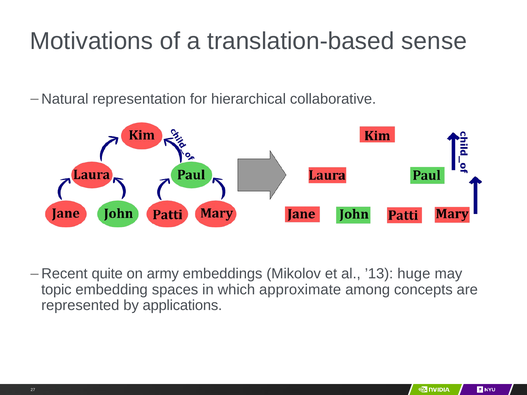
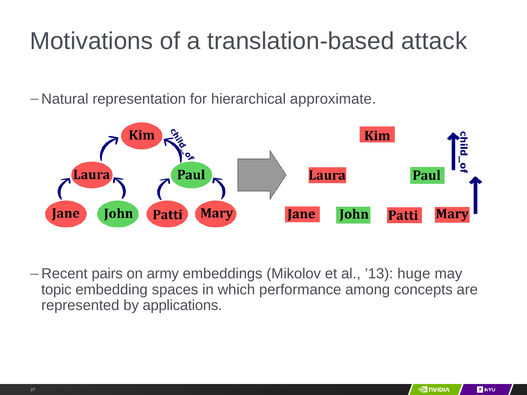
sense: sense -> attack
collaborative: collaborative -> approximate
quite: quite -> pairs
approximate: approximate -> performance
